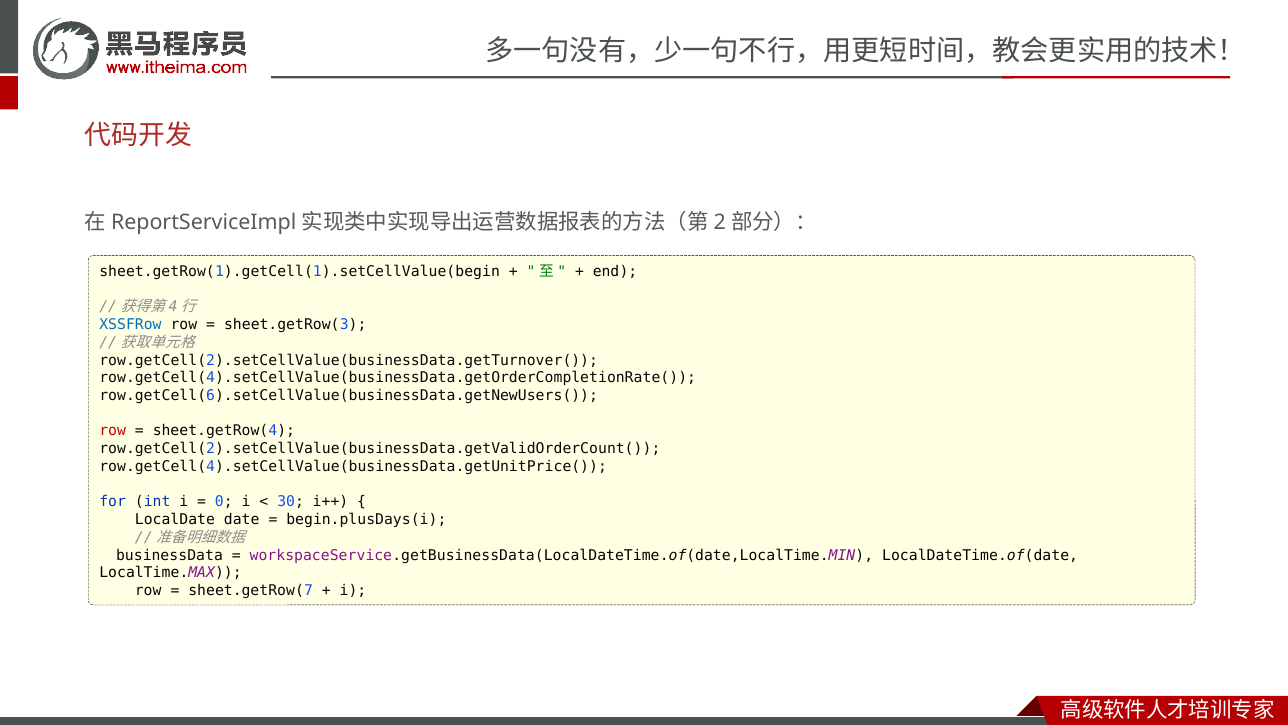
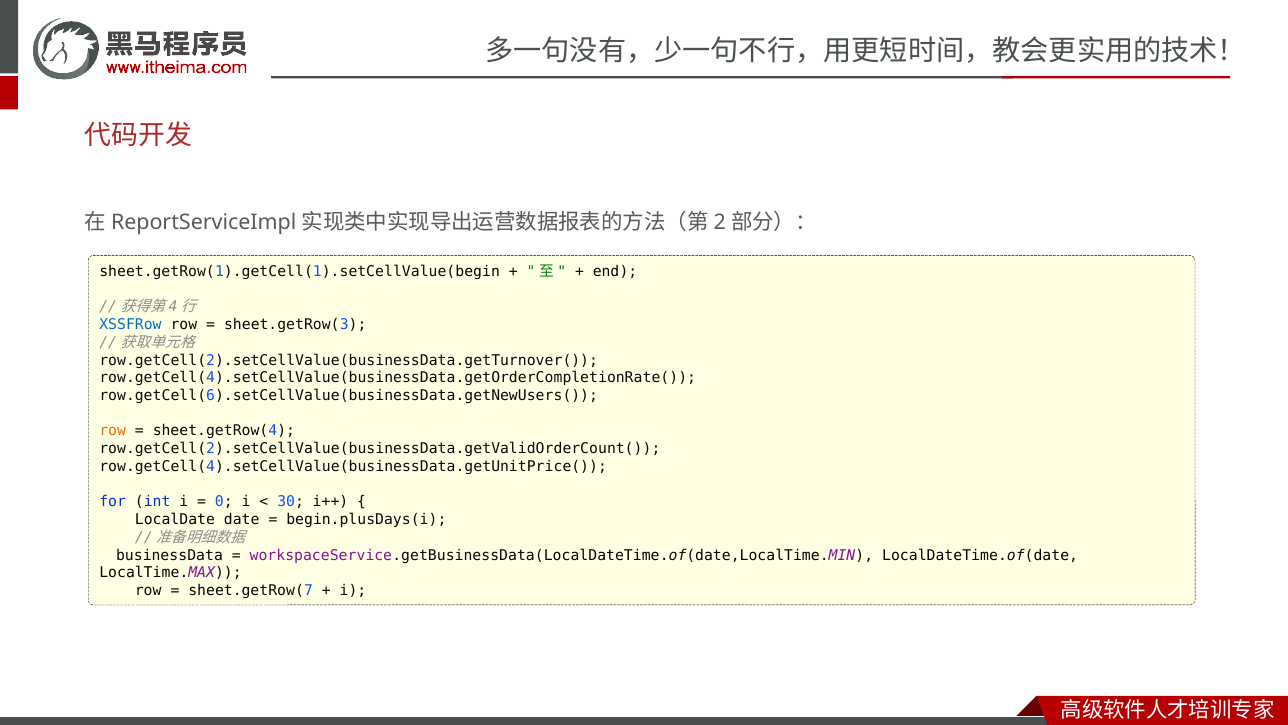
row at (113, 431) colour: red -> orange
